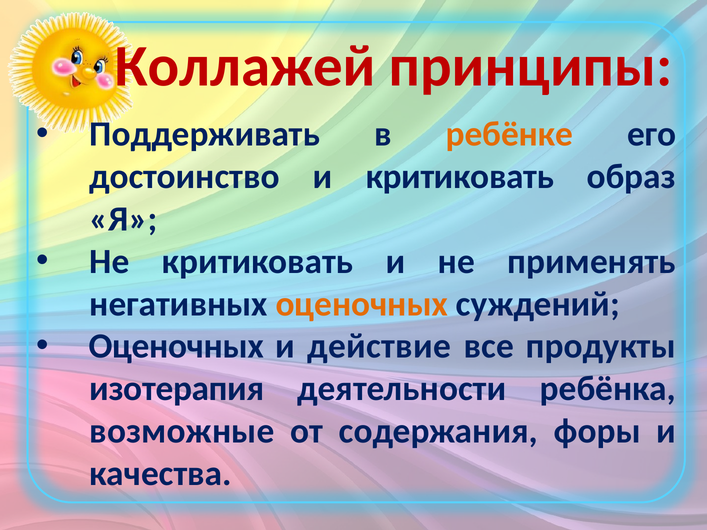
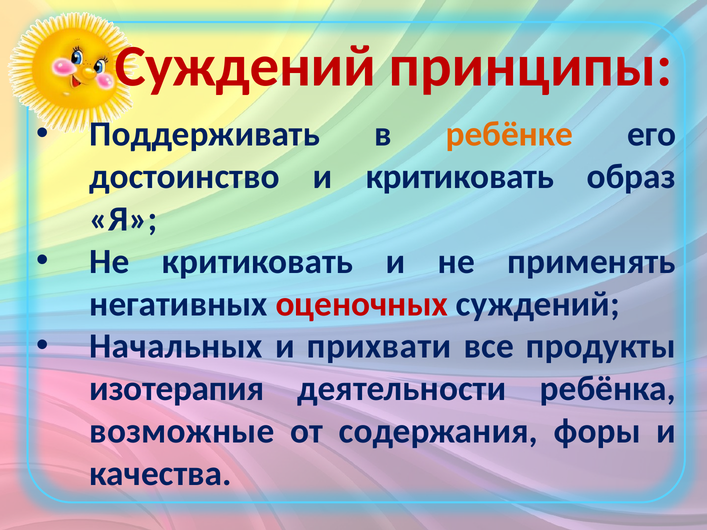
Коллажей at (245, 67): Коллажей -> Суждений
оценочных at (362, 304) colour: orange -> red
Оценочных at (176, 346): Оценочных -> Начальных
действие: действие -> прихвати
